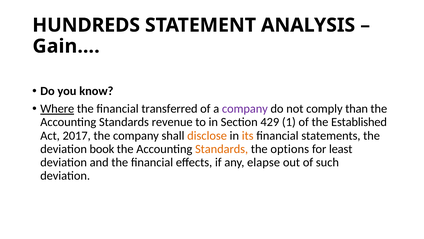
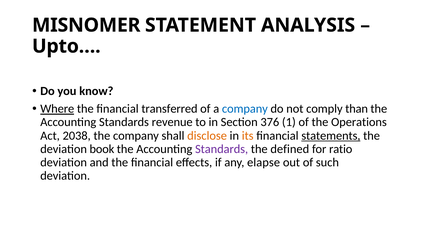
HUNDREDS: HUNDREDS -> MISNOMER
Gain…: Gain… -> Upto…
company at (245, 109) colour: purple -> blue
429: 429 -> 376
Established: Established -> Operations
2017: 2017 -> 2038
statements underline: none -> present
Standards at (222, 149) colour: orange -> purple
options: options -> defined
least: least -> ratio
